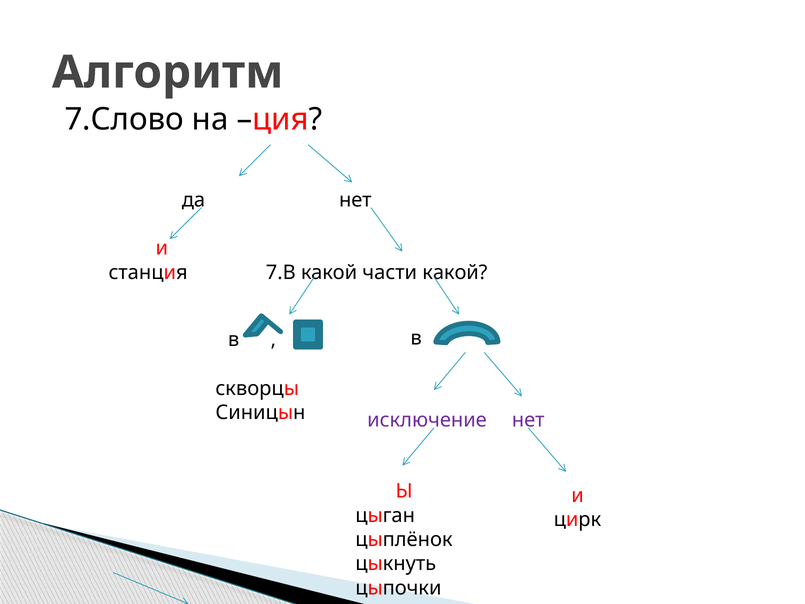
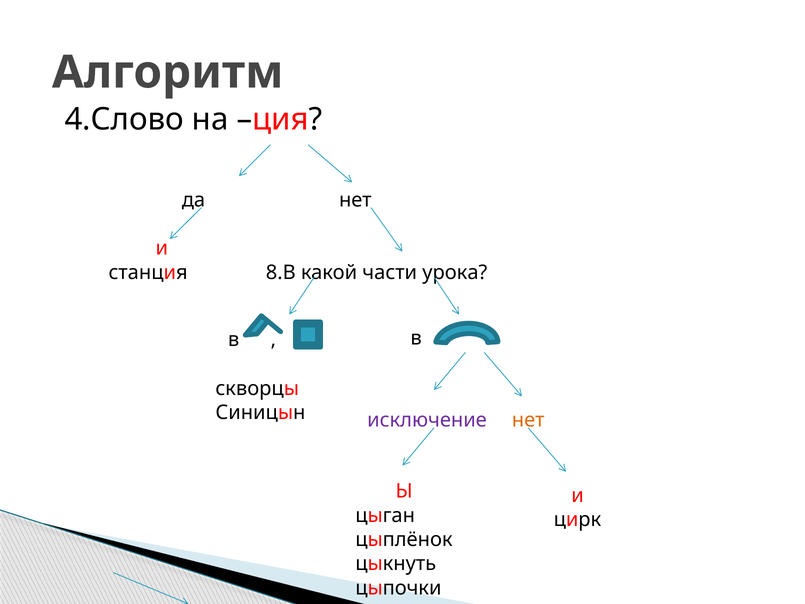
7.Слово: 7.Слово -> 4.Слово
7.В: 7.В -> 8.В
части какой: какой -> урока
нет at (528, 420) colour: purple -> orange
